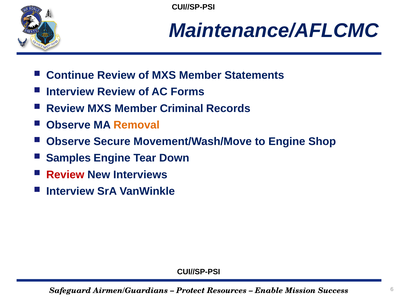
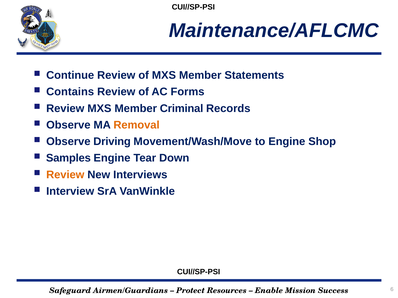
Interview at (70, 92): Interview -> Contains
Secure: Secure -> Driving
Review at (65, 175) colour: red -> orange
